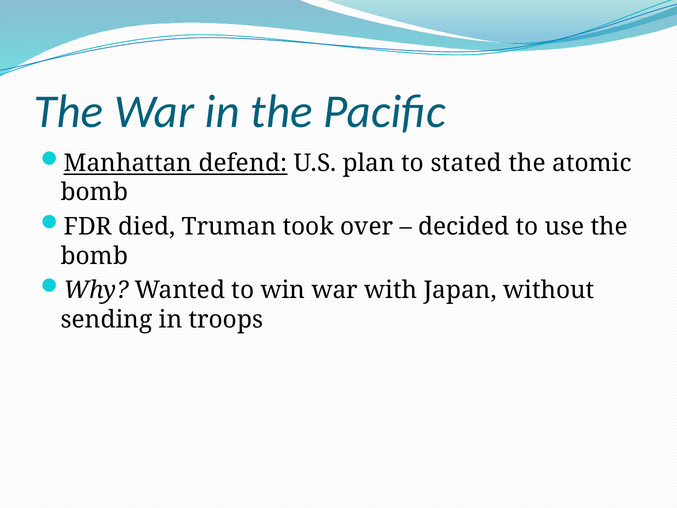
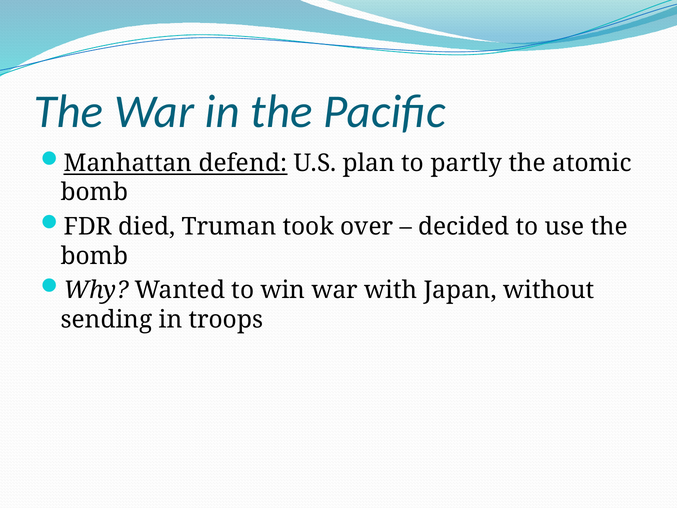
stated: stated -> partly
